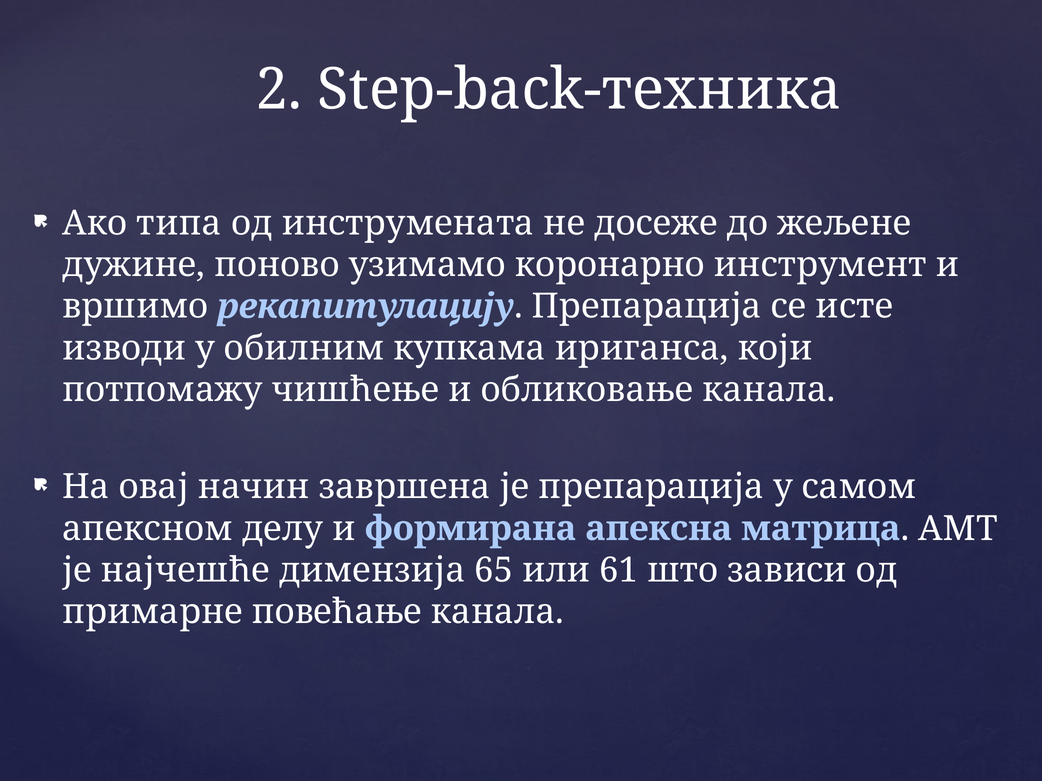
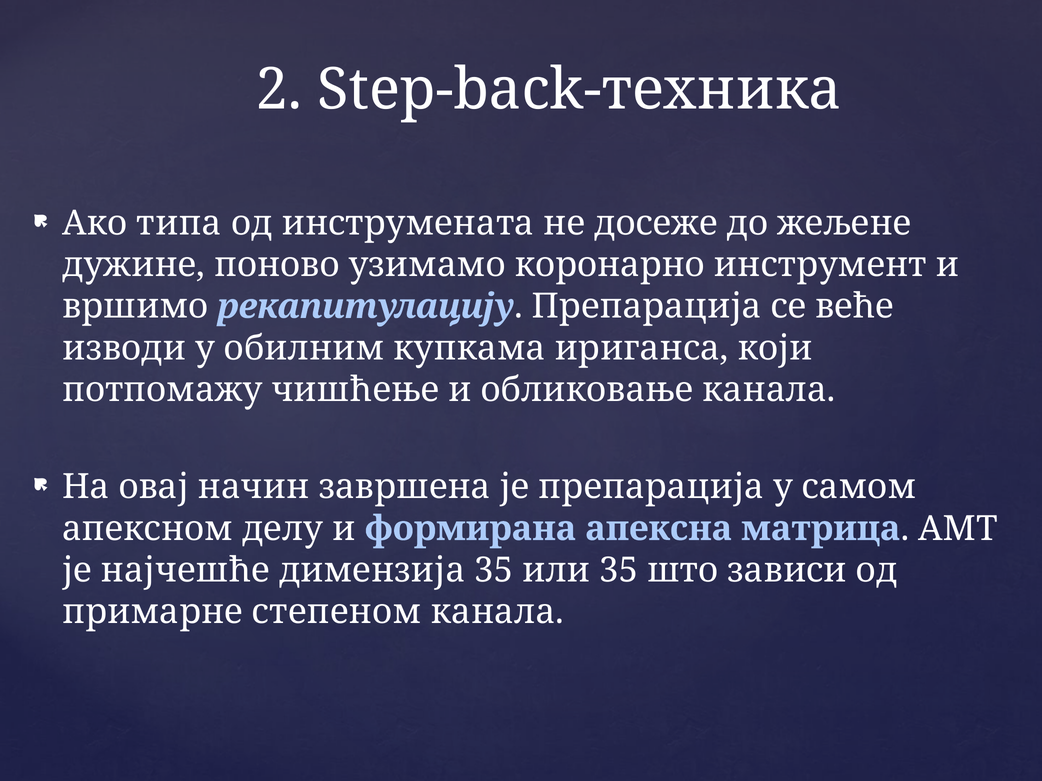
исте: исте -> веће
димензија 65: 65 -> 35
или 61: 61 -> 35
повећање: повећање -> степеном
